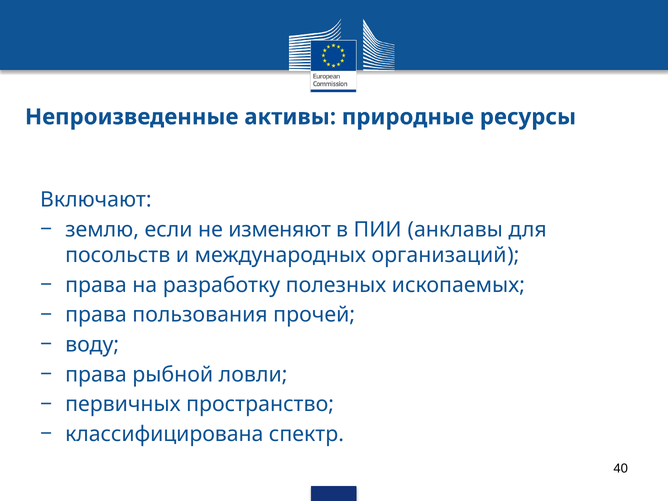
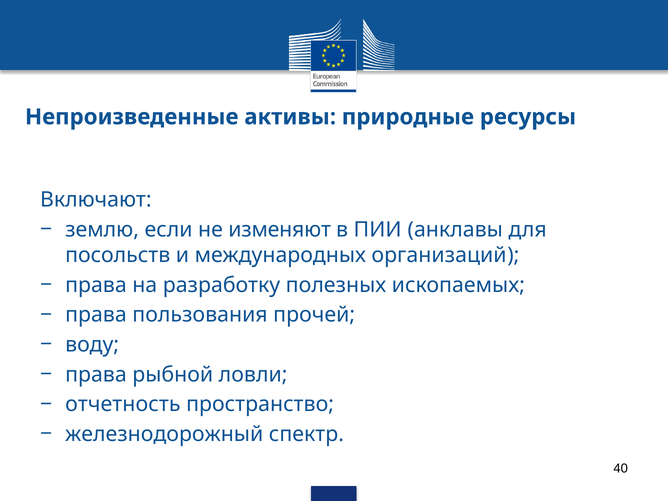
первичных: первичных -> отчетность
классифицирована: классифицирована -> железнодорожный
